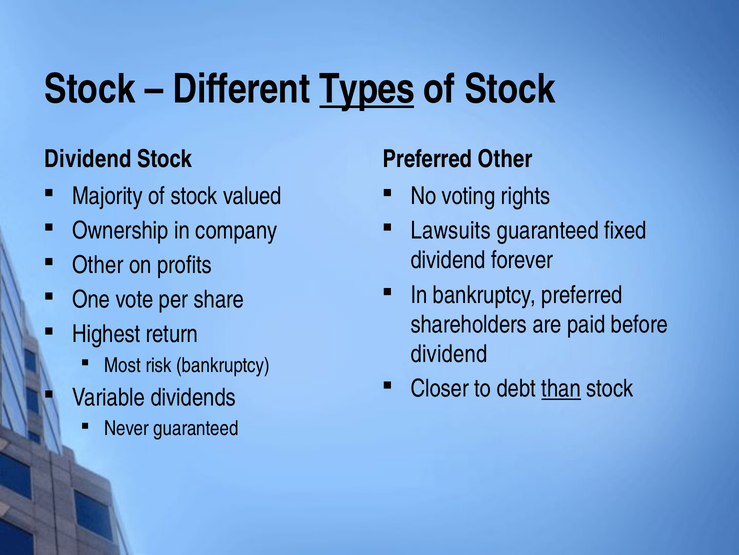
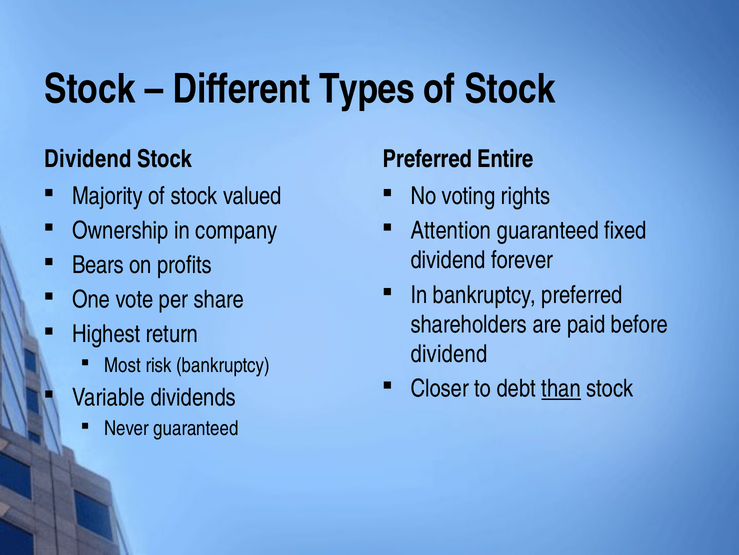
Types underline: present -> none
Preferred Other: Other -> Entire
Lawsuits: Lawsuits -> Attention
Other at (98, 265): Other -> Bears
